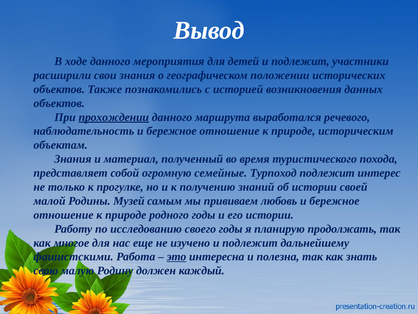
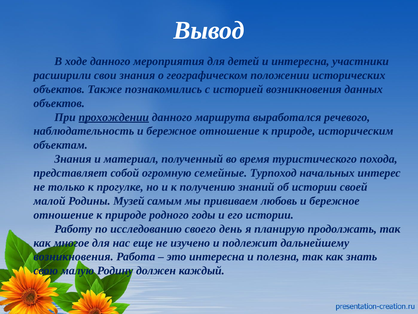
детей и подлежит: подлежит -> интересна
Турпоход подлежит: подлежит -> начальных
своего годы: годы -> день
фашистскими at (73, 256): фашистскими -> возникновения
это underline: present -> none
